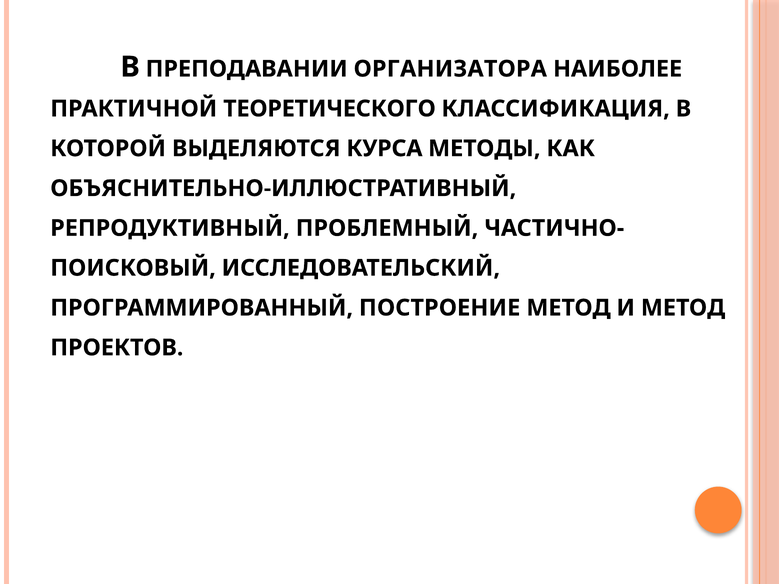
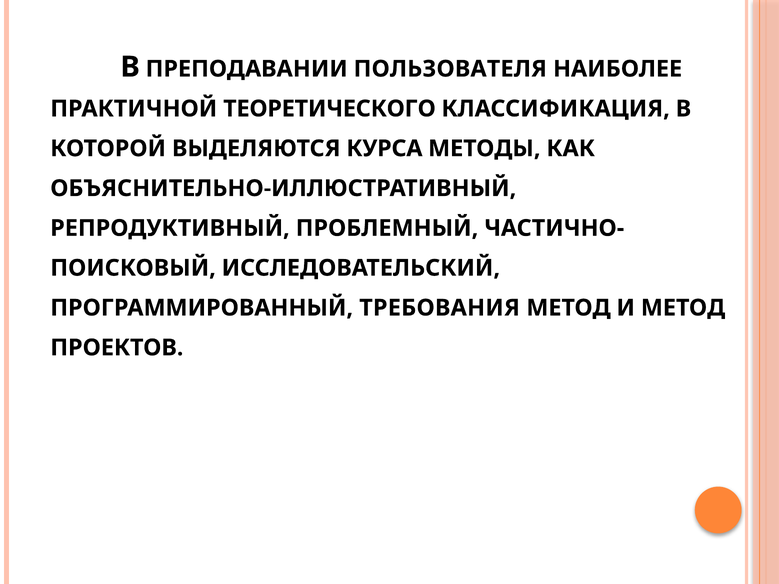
ОРГАНИЗАТОРА: ОРГАНИЗАТОРА -> ПОЛЬЗОВАТЕЛЯ
ПОСТРОЕНИЕ: ПОСТРОЕНИЕ -> ТРЕБОВАНИЯ
